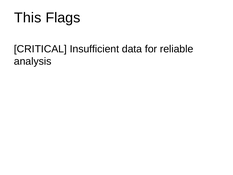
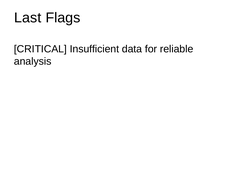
This: This -> Last
